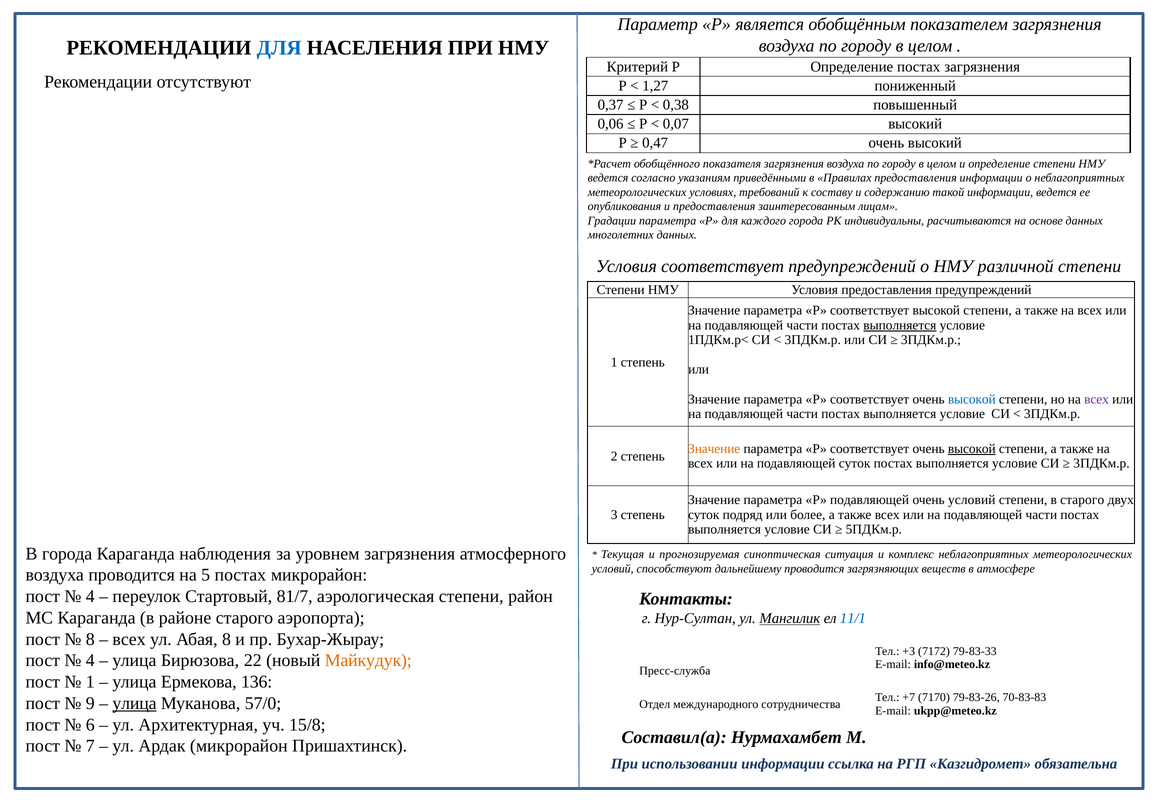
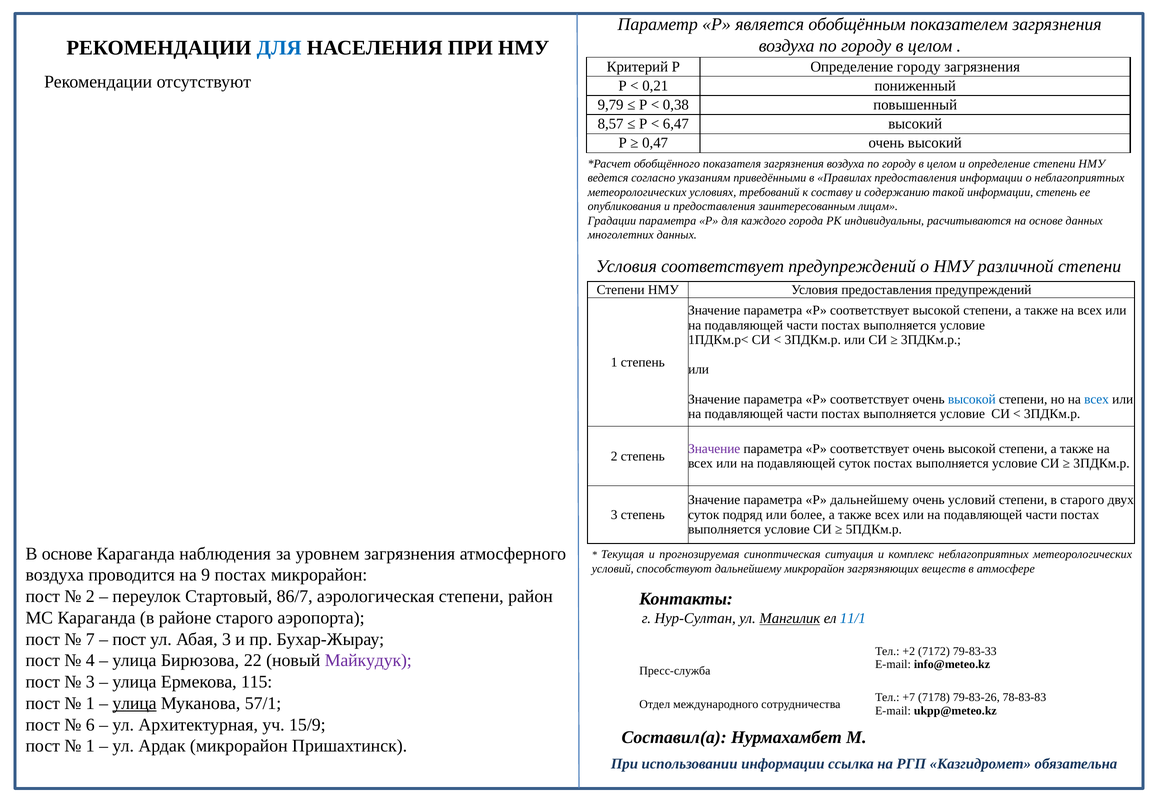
Определение постах: постах -> городу
1,27: 1,27 -> 0,21
0,37: 0,37 -> 9,79
0,06: 0,06 -> 8,57
0,07: 0,07 -> 6,47
информации ведется: ведется -> степень
выполняется at (900, 325) underline: present -> none
всех at (1097, 399) colour: purple -> blue
Значение at (714, 449) colour: orange -> purple
высокой at (972, 449) underline: present -> none
Р подавляющей: подавляющей -> дальнейшему
В города: города -> основе
дальнейшему проводится: проводится -> микрорайон
5: 5 -> 9
4 at (90, 596): 4 -> 2
81/7: 81/7 -> 86/7
8 at (90, 639): 8 -> 7
всех at (129, 639): всех -> пост
Абая 8: 8 -> 3
+3: +3 -> +2
Майкудук colour: orange -> purple
1 at (90, 682): 1 -> 3
136: 136 -> 115
7170: 7170 -> 7178
70-83-83: 70-83-83 -> 78-83-83
9 at (90, 703): 9 -> 1
57/0: 57/0 -> 57/1
15/8: 15/8 -> 15/9
7 at (90, 746): 7 -> 1
